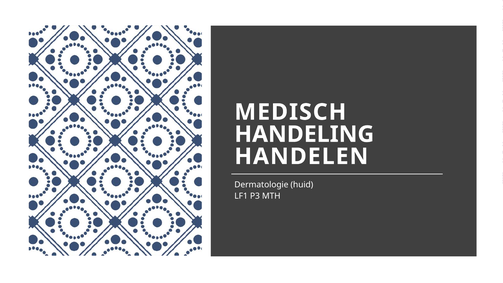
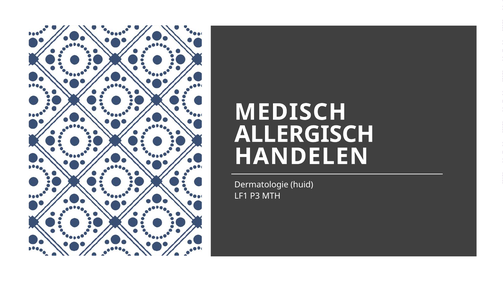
HANDELING: HANDELING -> ALLERGISCH
